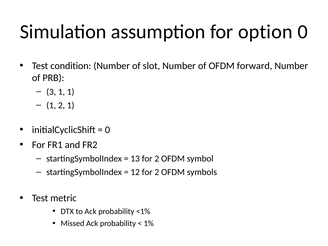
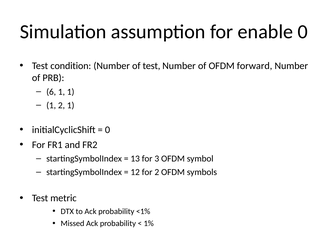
option: option -> enable
of slot: slot -> test
3: 3 -> 6
13 for 2: 2 -> 3
